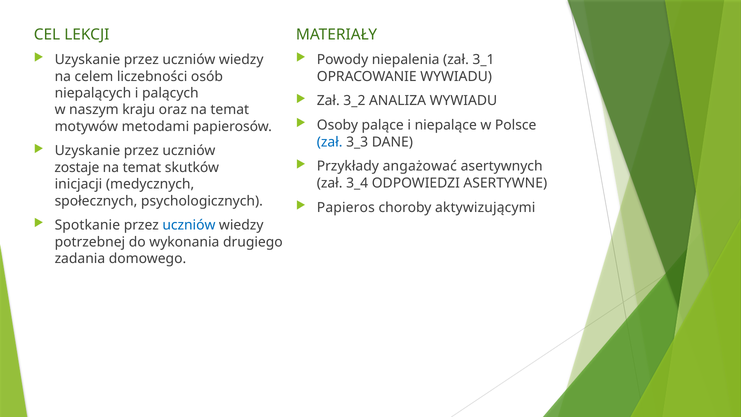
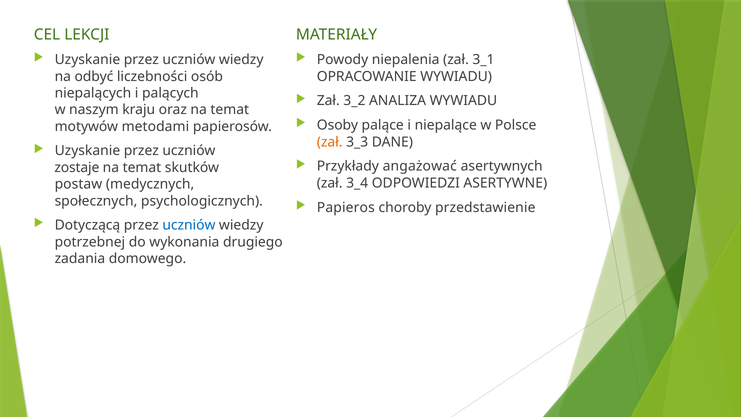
celem: celem -> odbyć
zał at (330, 142) colour: blue -> orange
inicjacji: inicjacji -> postaw
aktywizującymi: aktywizującymi -> przedstawienie
Spotkanie: Spotkanie -> Dotyczącą
